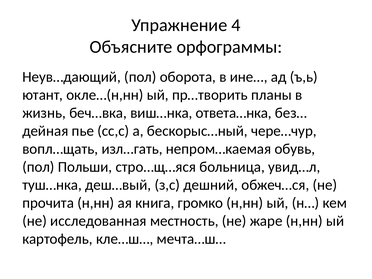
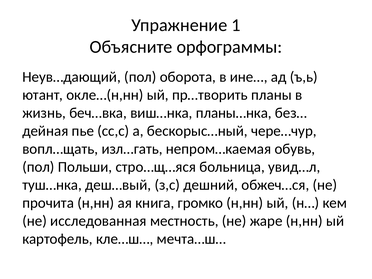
4: 4 -> 1
ответа…нка: ответа…нка -> планы…нка
